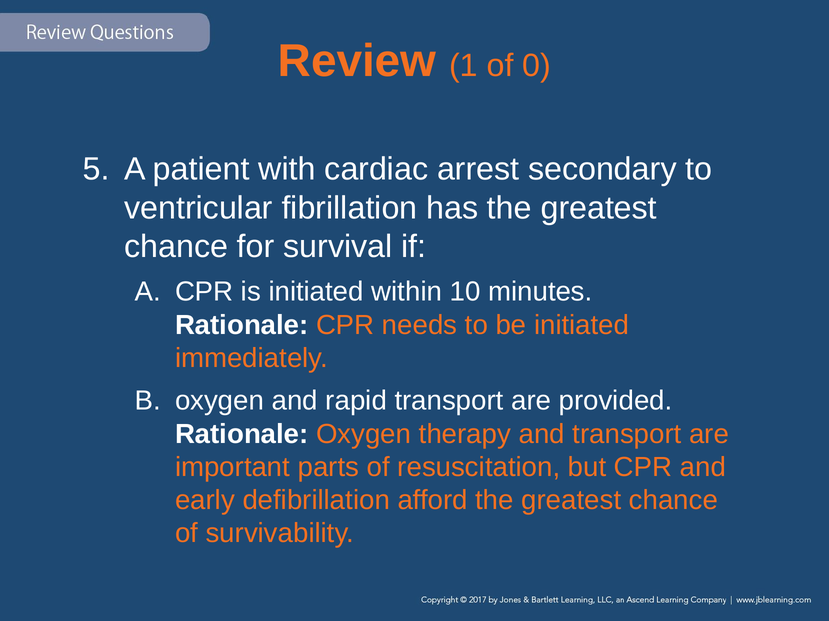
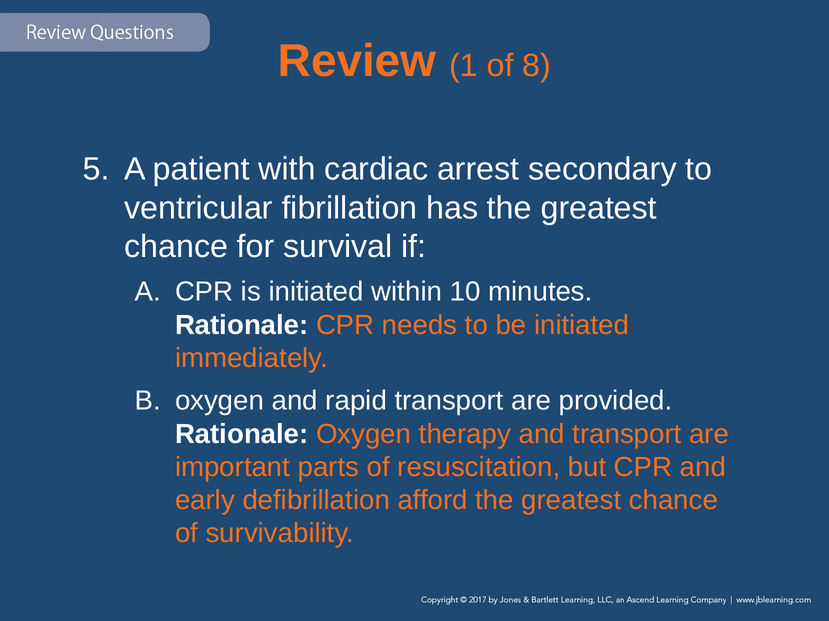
0: 0 -> 8
